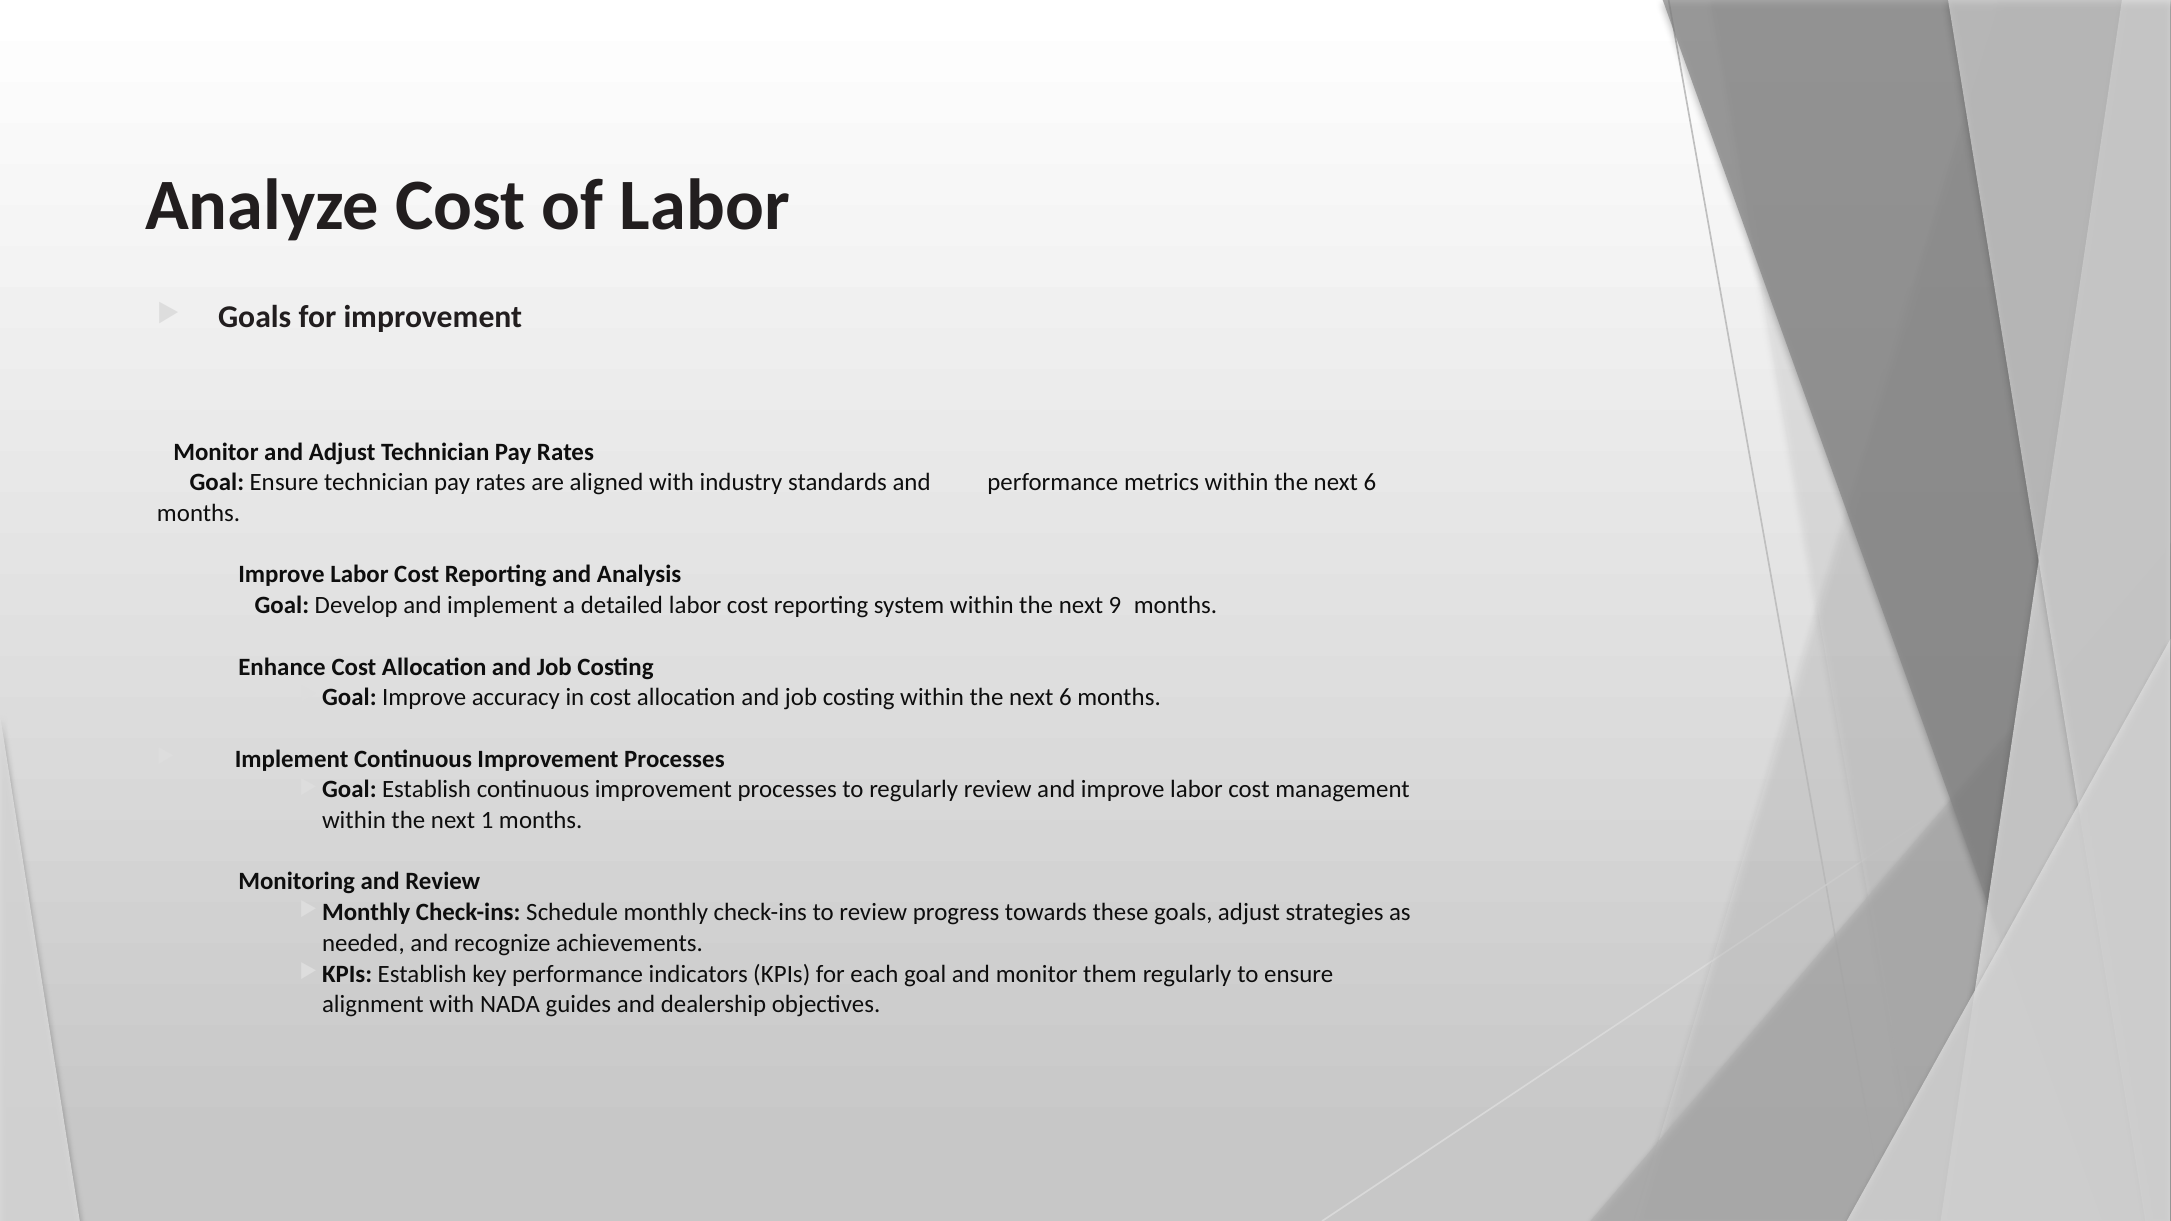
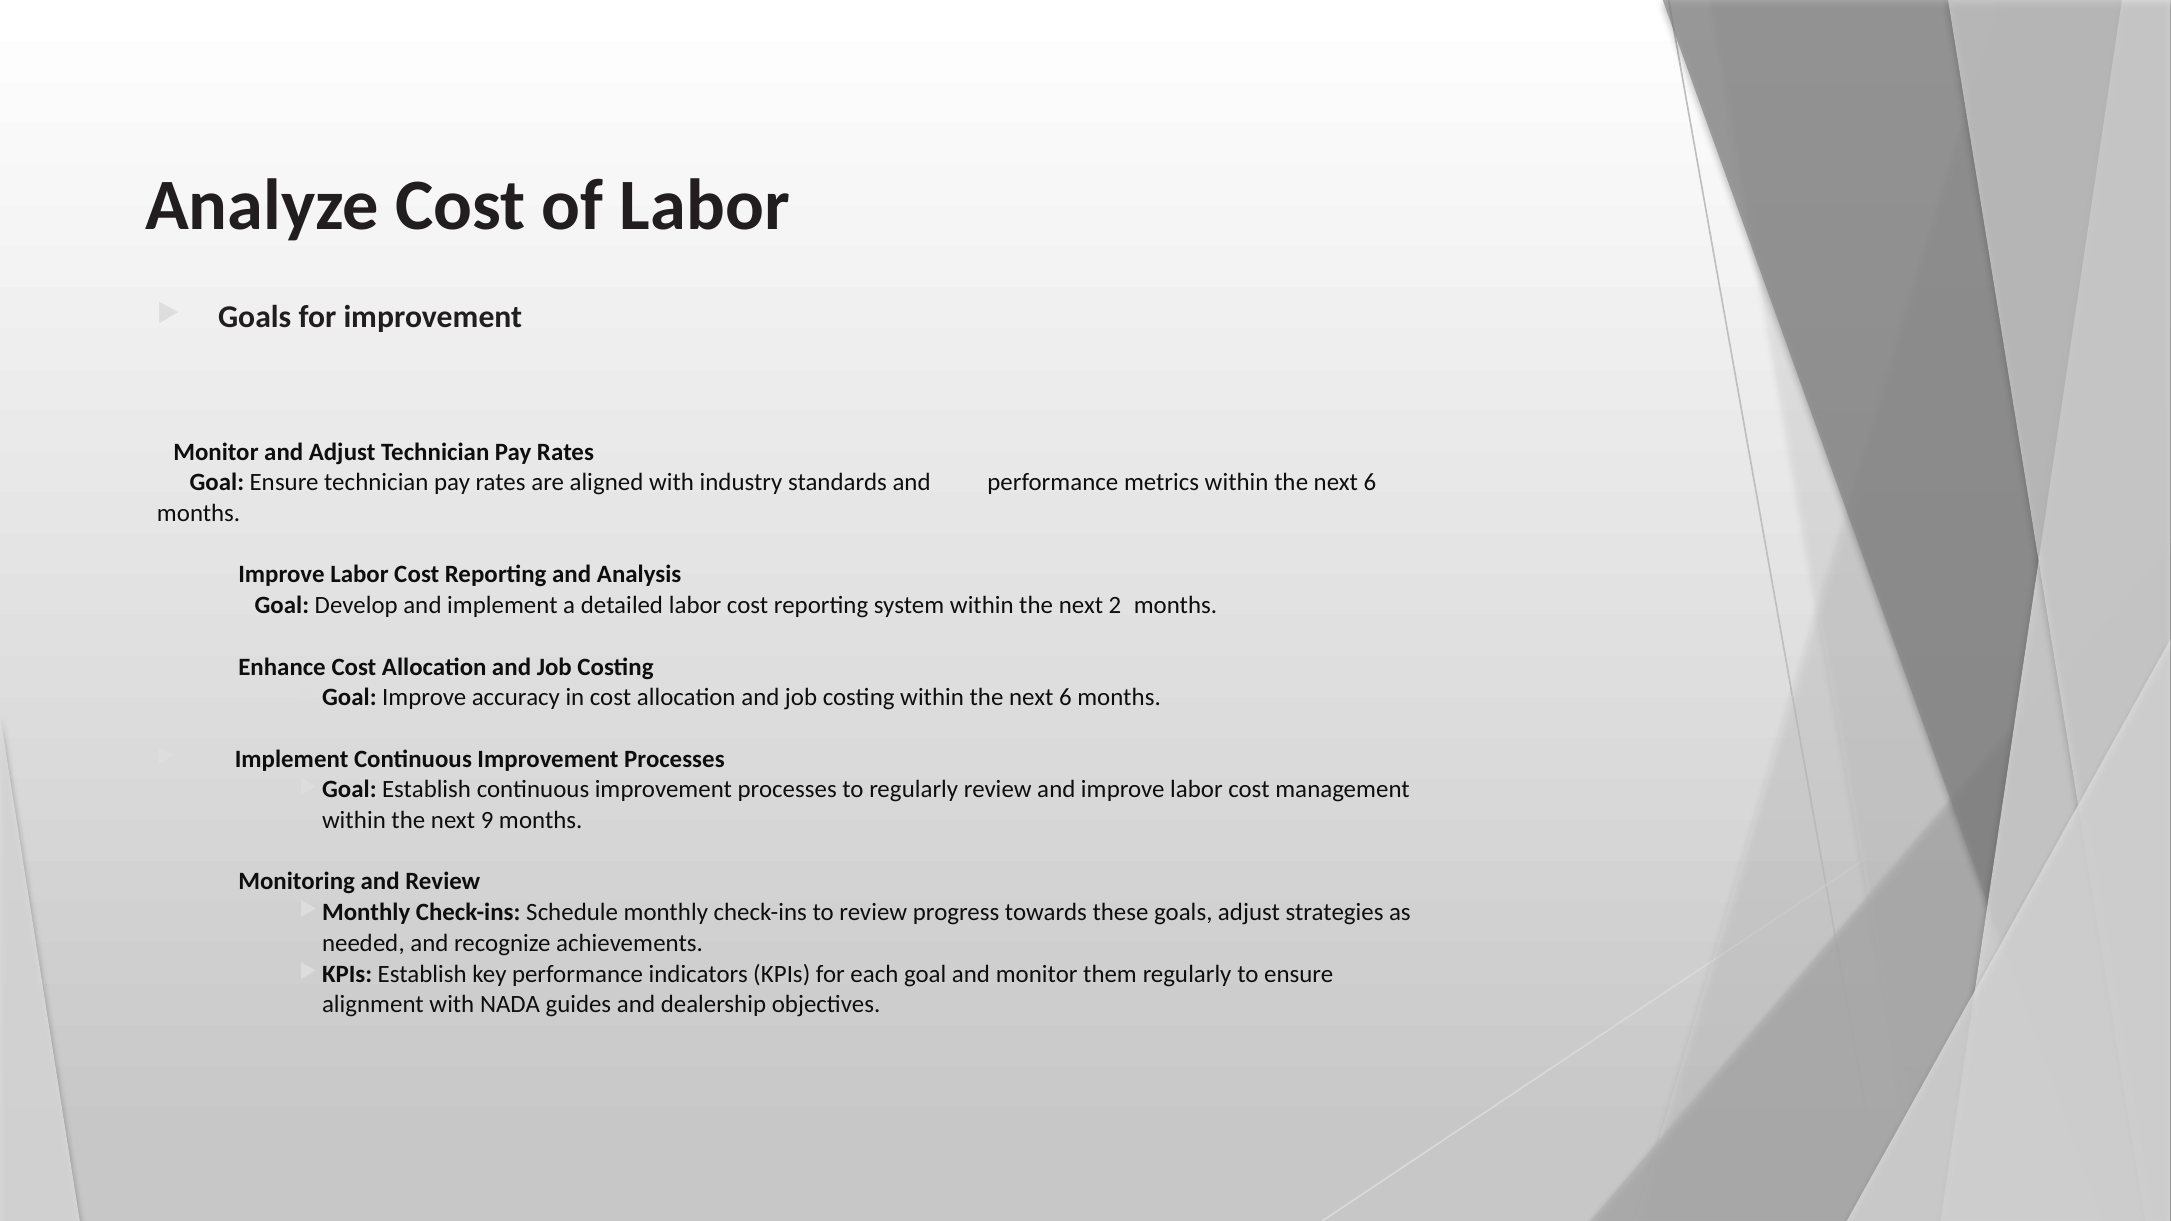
9: 9 -> 2
1: 1 -> 9
